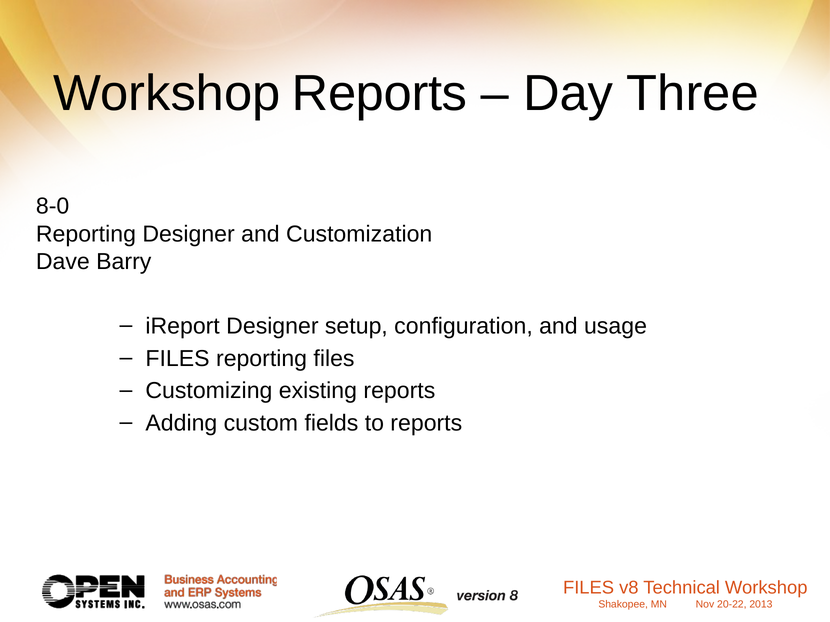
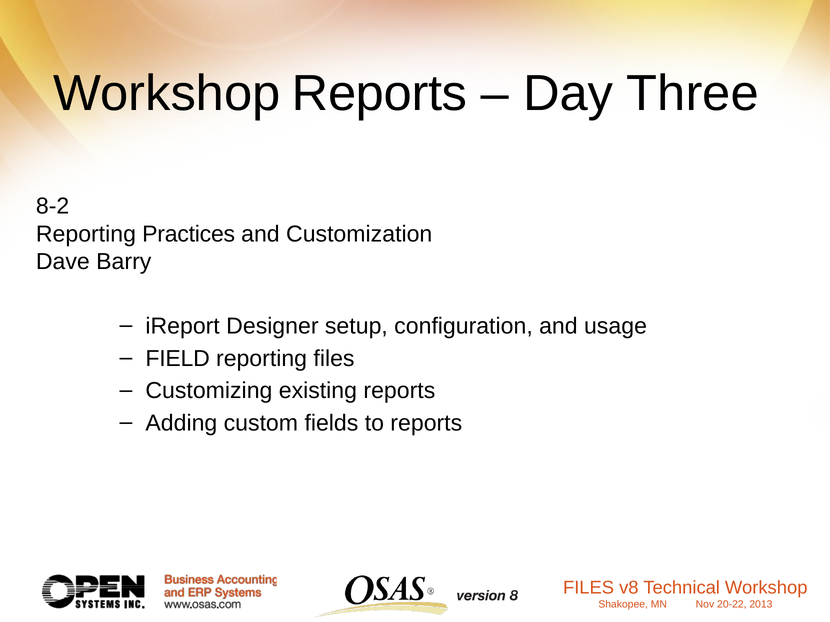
8-0: 8-0 -> 8-2
Reporting Designer: Designer -> Practices
FILES at (178, 359): FILES -> FIELD
